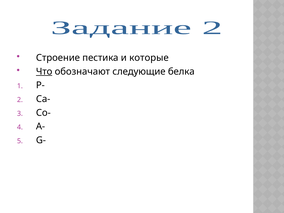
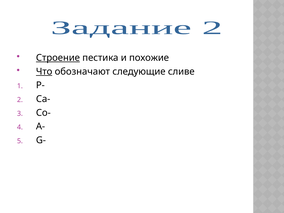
Строение underline: none -> present
которые: которые -> похожие
белка: белка -> сливе
